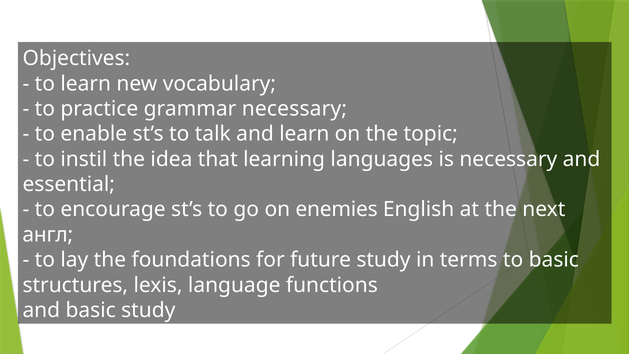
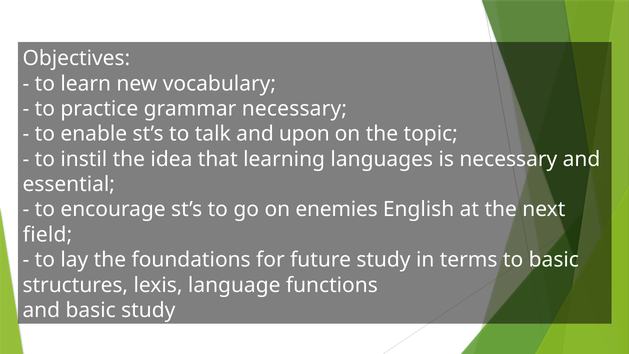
and learn: learn -> upon
англ: англ -> field
